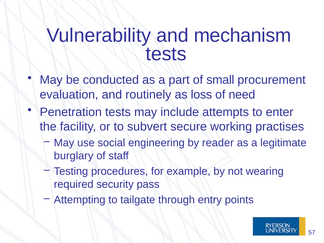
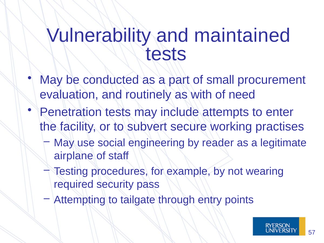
mechanism: mechanism -> maintained
loss: loss -> with
burglary: burglary -> airplane
